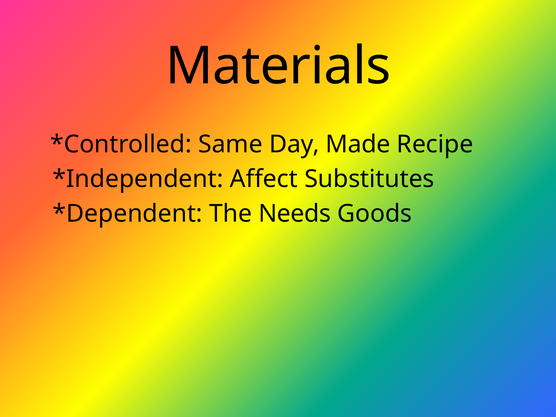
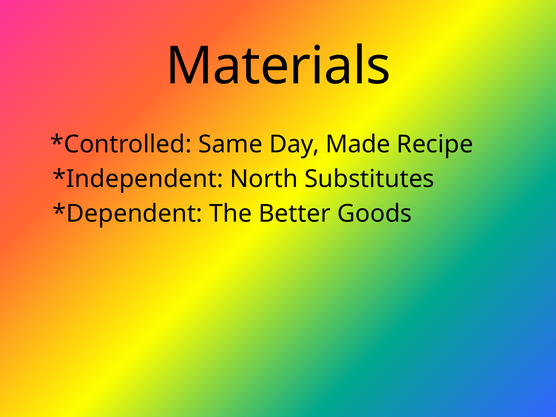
Affect: Affect -> North
Needs: Needs -> Better
